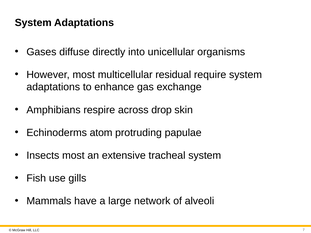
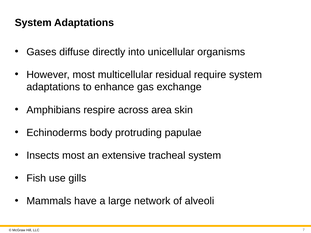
drop: drop -> area
atom: atom -> body
